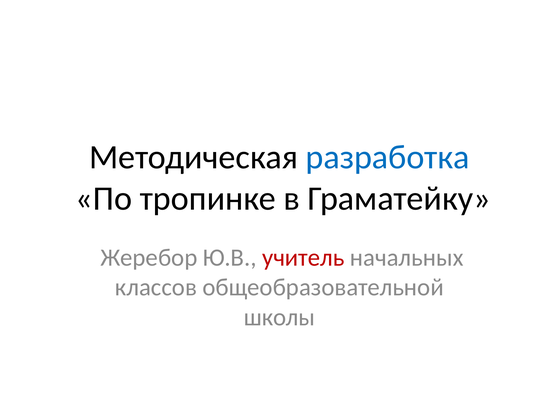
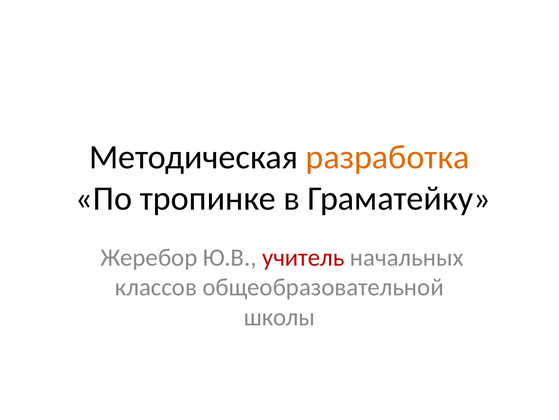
разработка colour: blue -> orange
